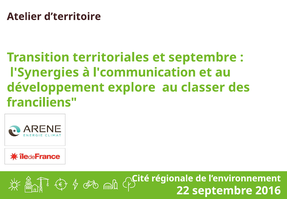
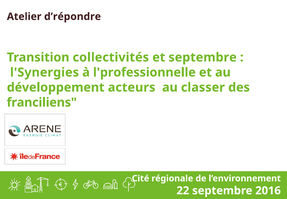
d’territoire: d’territoire -> d’répondre
territoriales: territoriales -> collectivités
l'communication: l'communication -> l'professionnelle
explore: explore -> acteurs
